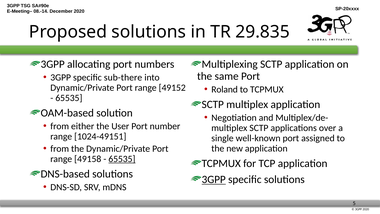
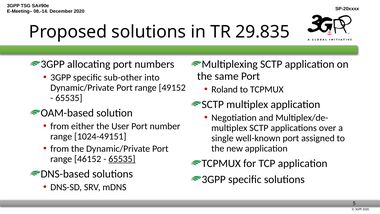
sub-there: sub-there -> sub-other
49158: 49158 -> 46152
3GPP at (214, 179) underline: present -> none
